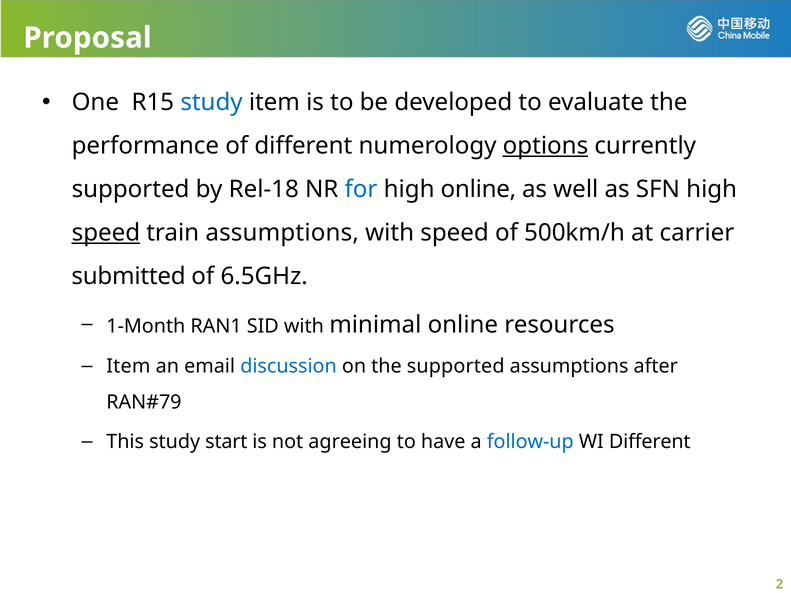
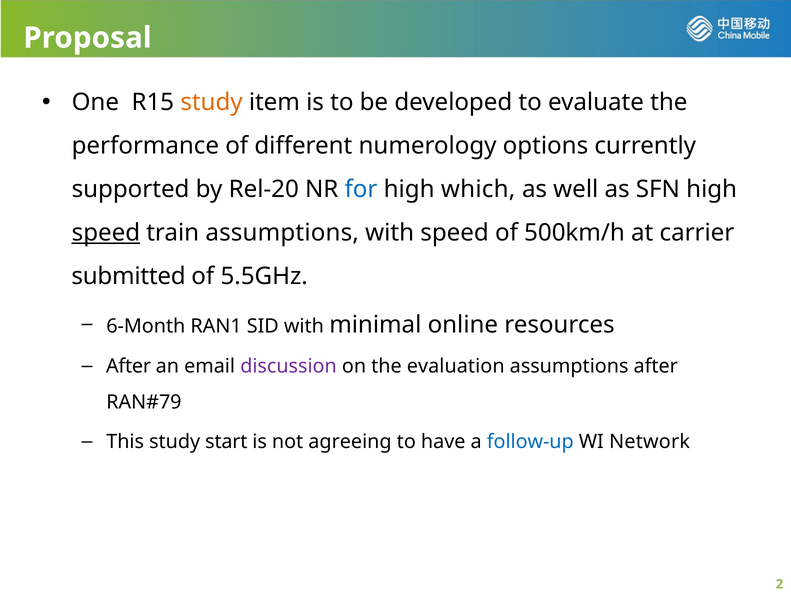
study at (212, 103) colour: blue -> orange
options underline: present -> none
Rel-18: Rel-18 -> Rel-20
high online: online -> which
6.5GHz: 6.5GHz -> 5.5GHz
1-Month: 1-Month -> 6-Month
Item at (128, 367): Item -> After
discussion colour: blue -> purple
the supported: supported -> evaluation
WI Different: Different -> Network
